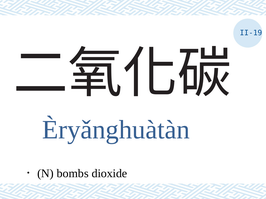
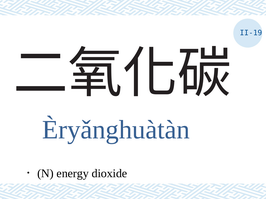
bombs: bombs -> energy
